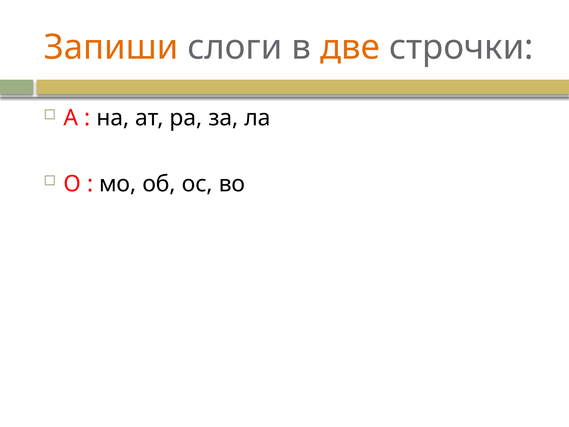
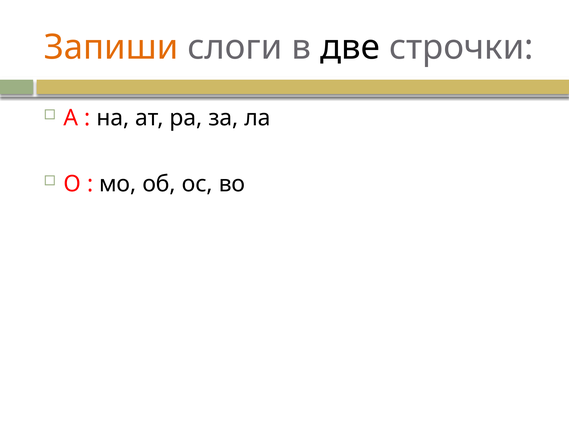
две colour: orange -> black
